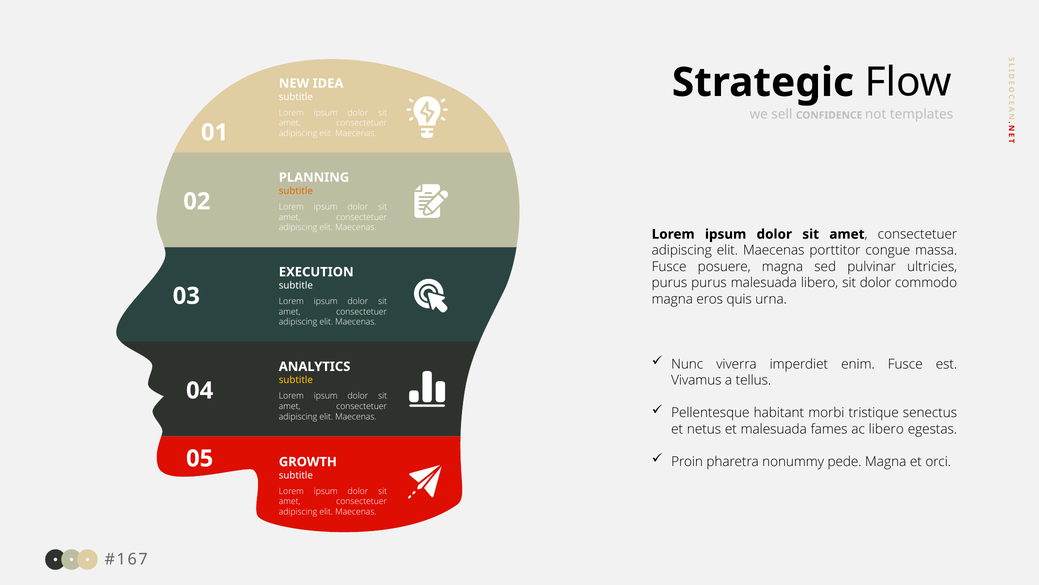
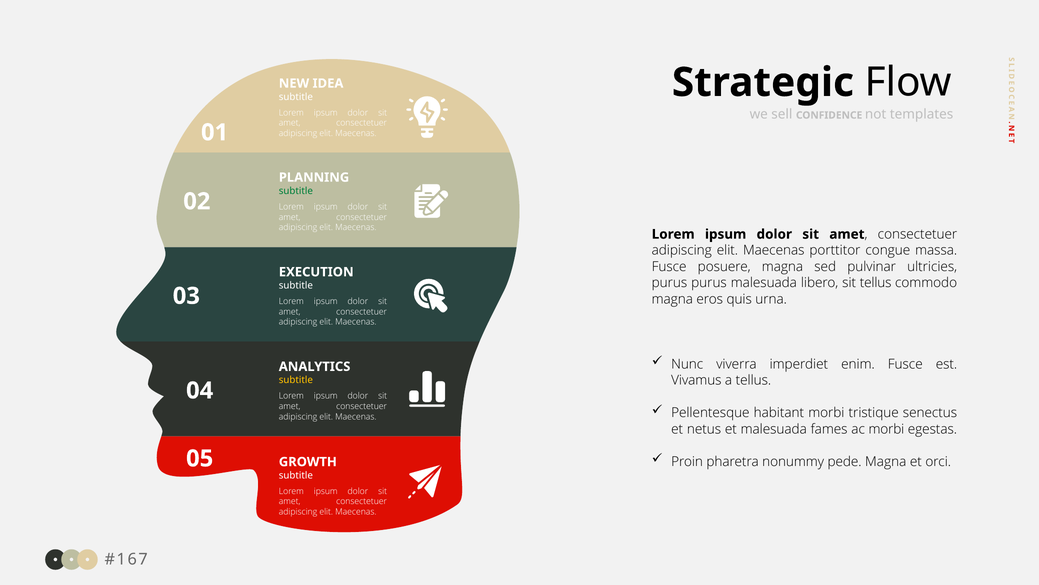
subtitle at (296, 191) colour: orange -> green
sit dolor: dolor -> tellus
ac libero: libero -> morbi
